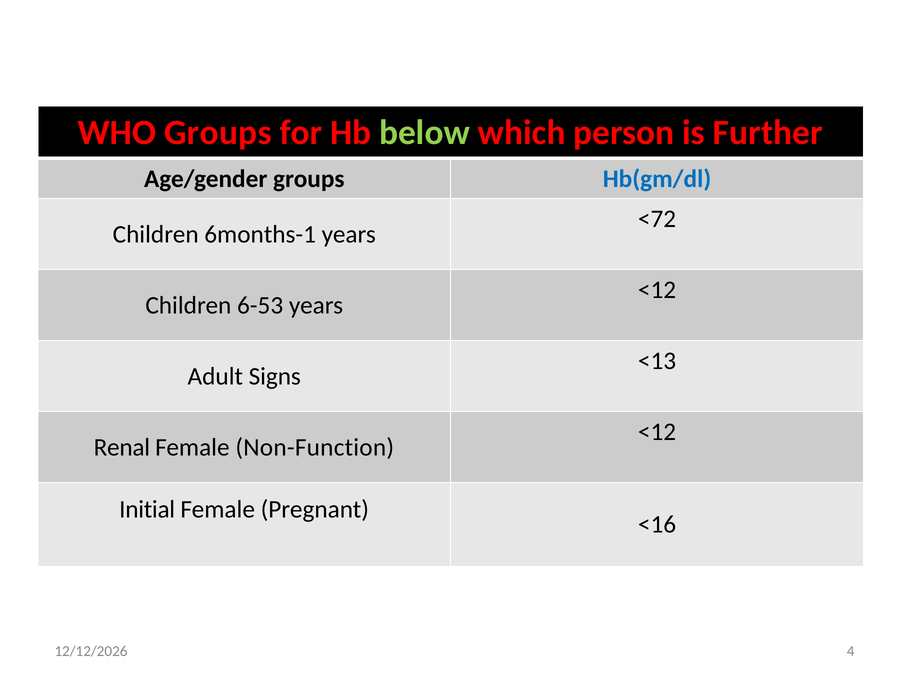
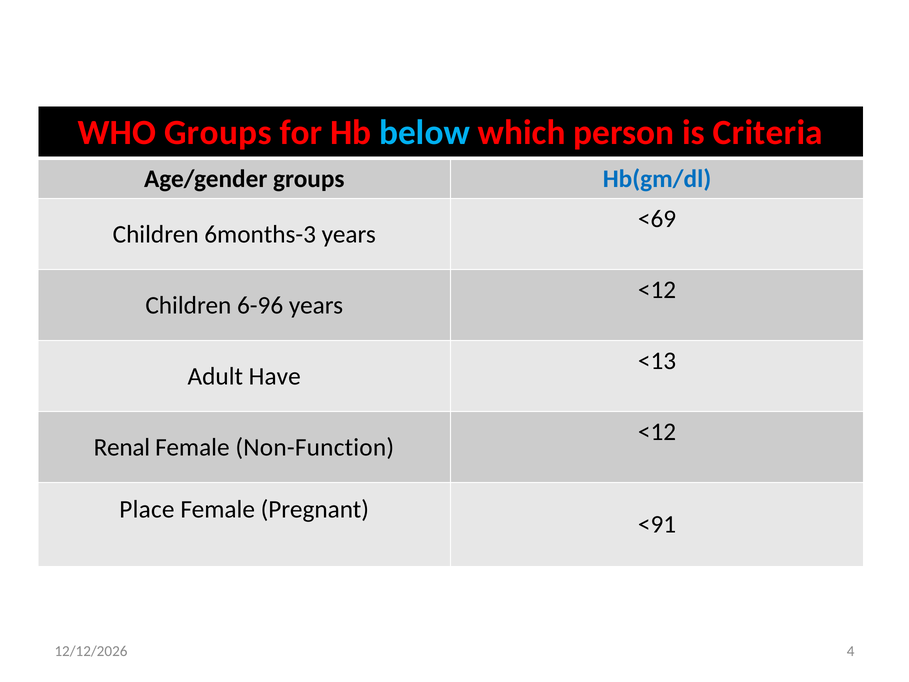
below colour: light green -> light blue
Further: Further -> Criteria
<72: <72 -> <69
6months-1: 6months-1 -> 6months-3
6-53: 6-53 -> 6-96
Signs: Signs -> Have
Initial: Initial -> Place
<16: <16 -> <91
